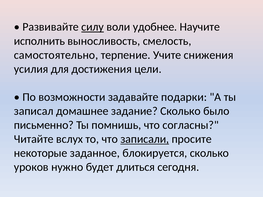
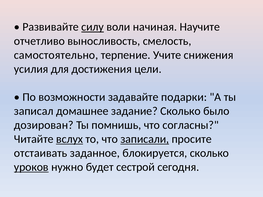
удобнее: удобнее -> начиная
исполнить: исполнить -> отчетливо
письменно: письменно -> дозирован
вслух underline: none -> present
некоторые: некоторые -> отстаивать
уроков underline: none -> present
длиться: длиться -> сестрой
